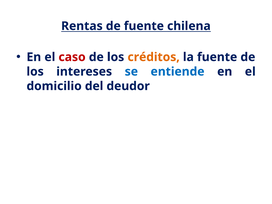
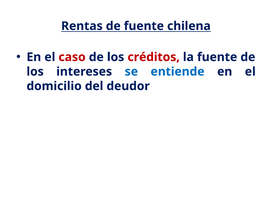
créditos colour: orange -> red
